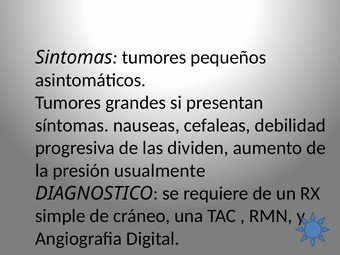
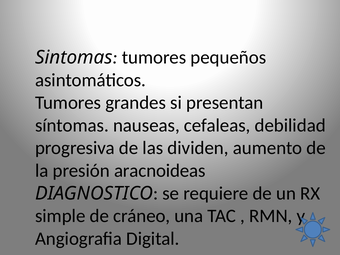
usualmente: usualmente -> aracnoideas
